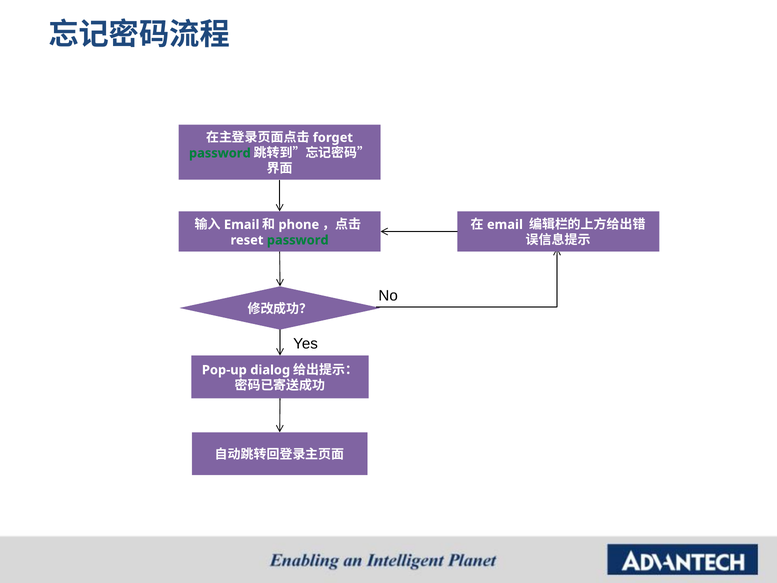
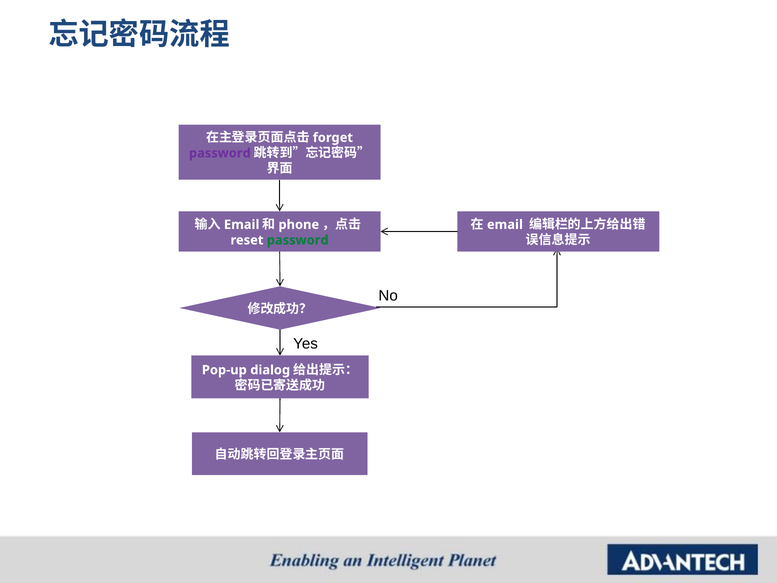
password at (220, 153) colour: green -> purple
